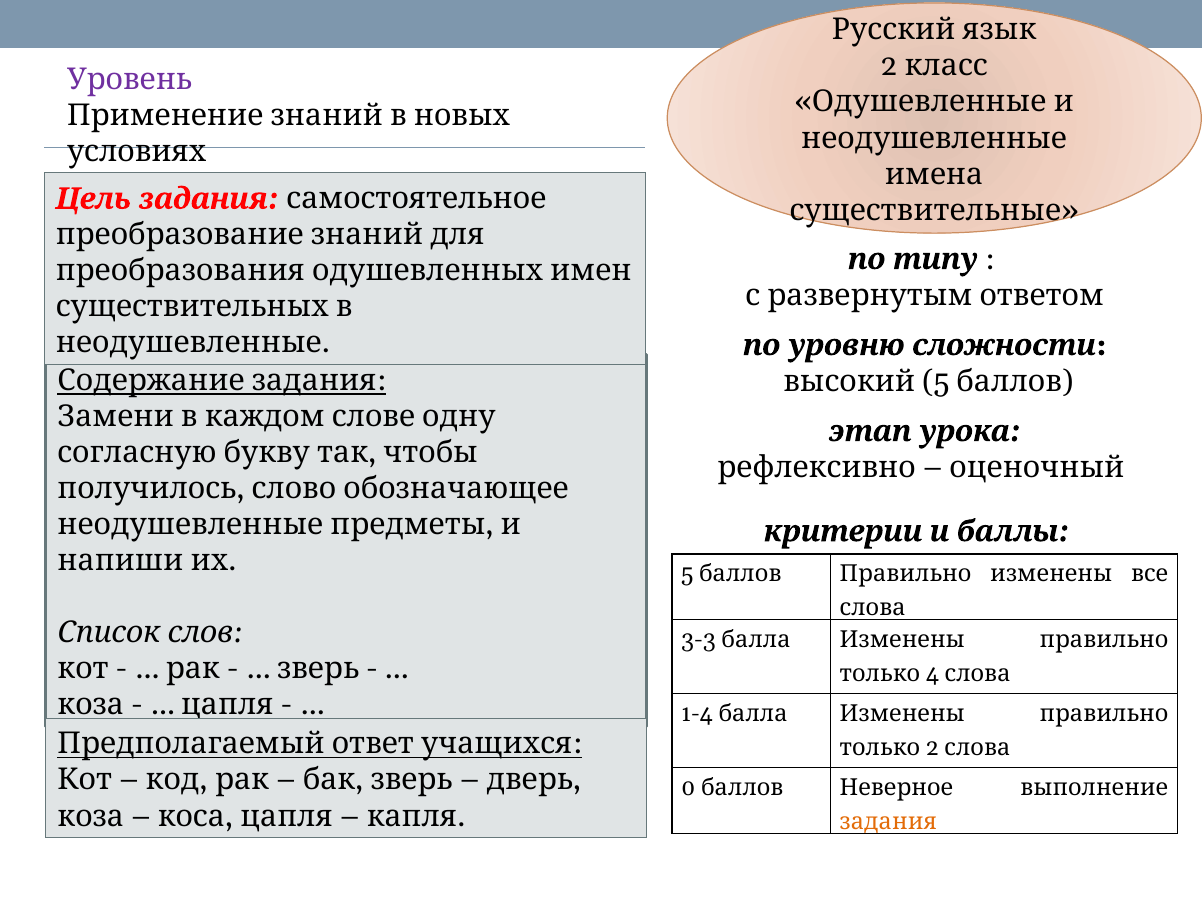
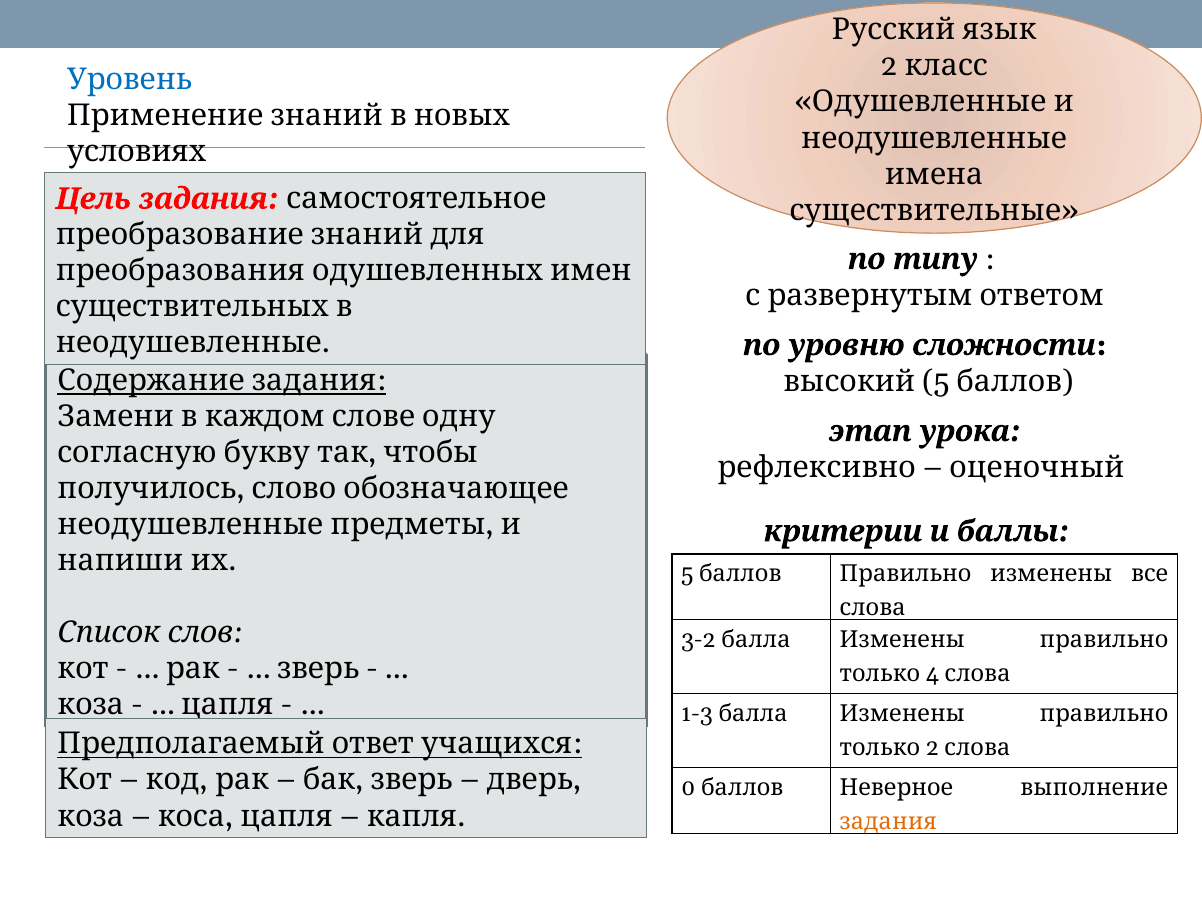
Уровень colour: purple -> blue
3-3: 3-3 -> 3-2
1-4: 1-4 -> 1-3
